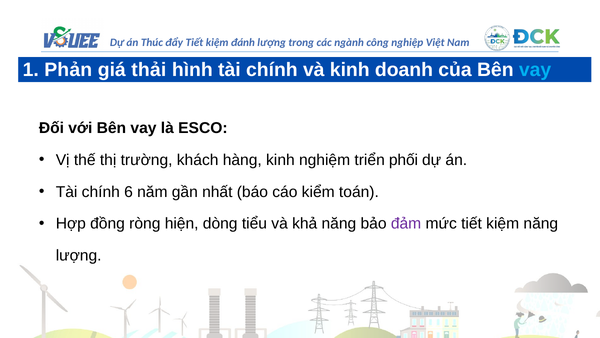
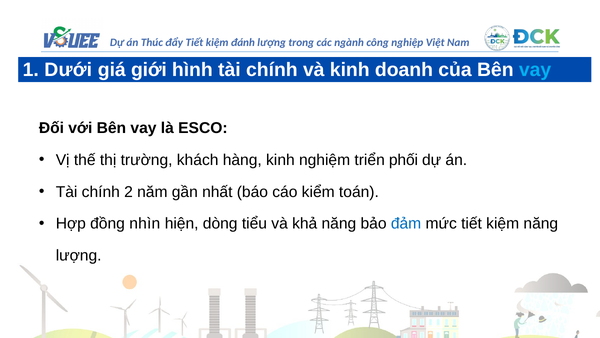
Phản: Phản -> Dưới
thải: thải -> giới
6: 6 -> 2
ròng: ròng -> nhìn
đảm colour: purple -> blue
